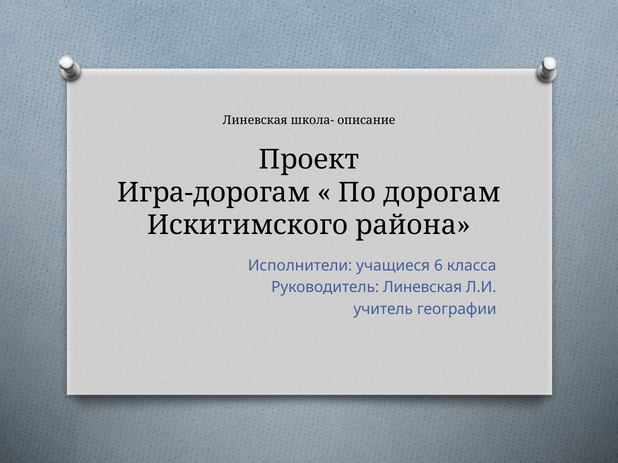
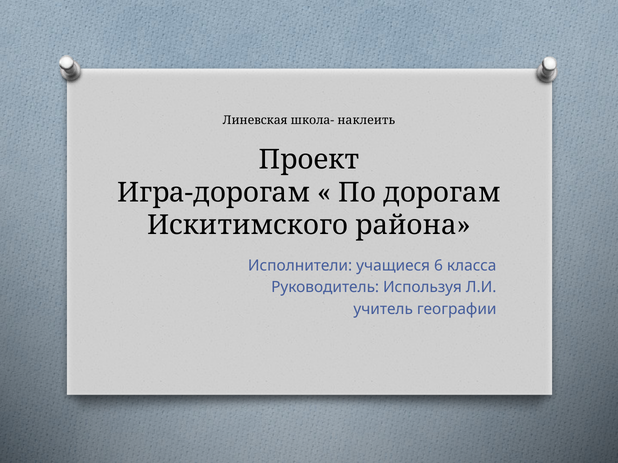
описание: описание -> наклеить
Руководитель Линевская: Линевская -> Используя
